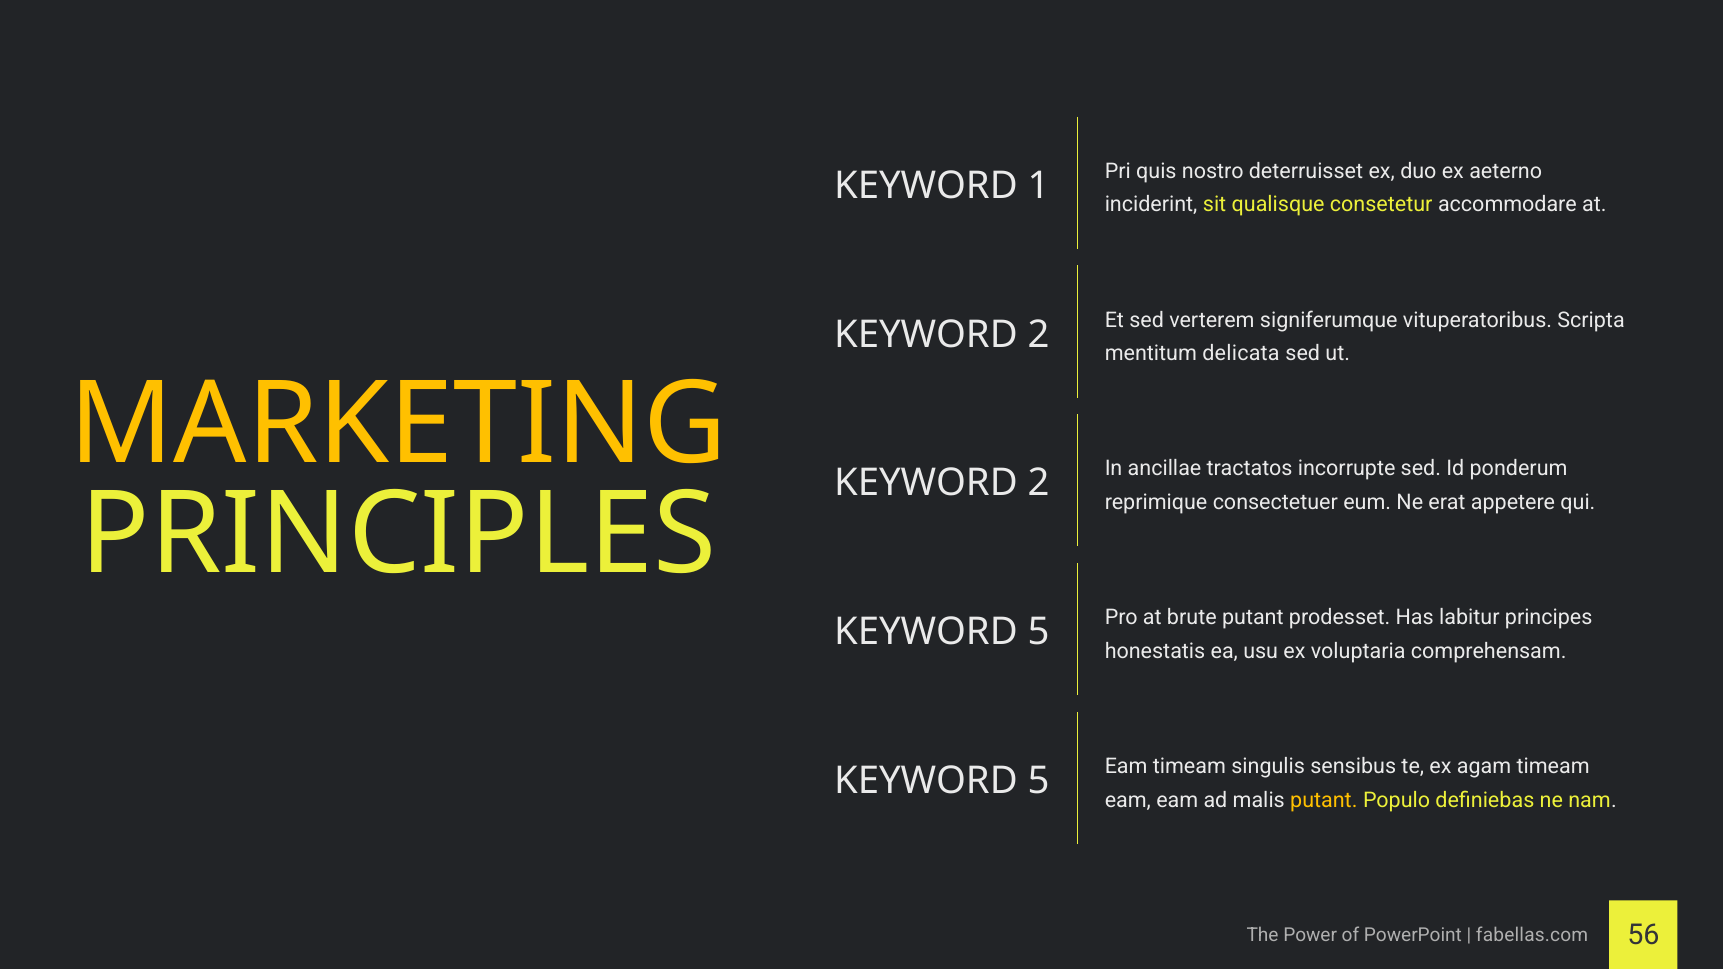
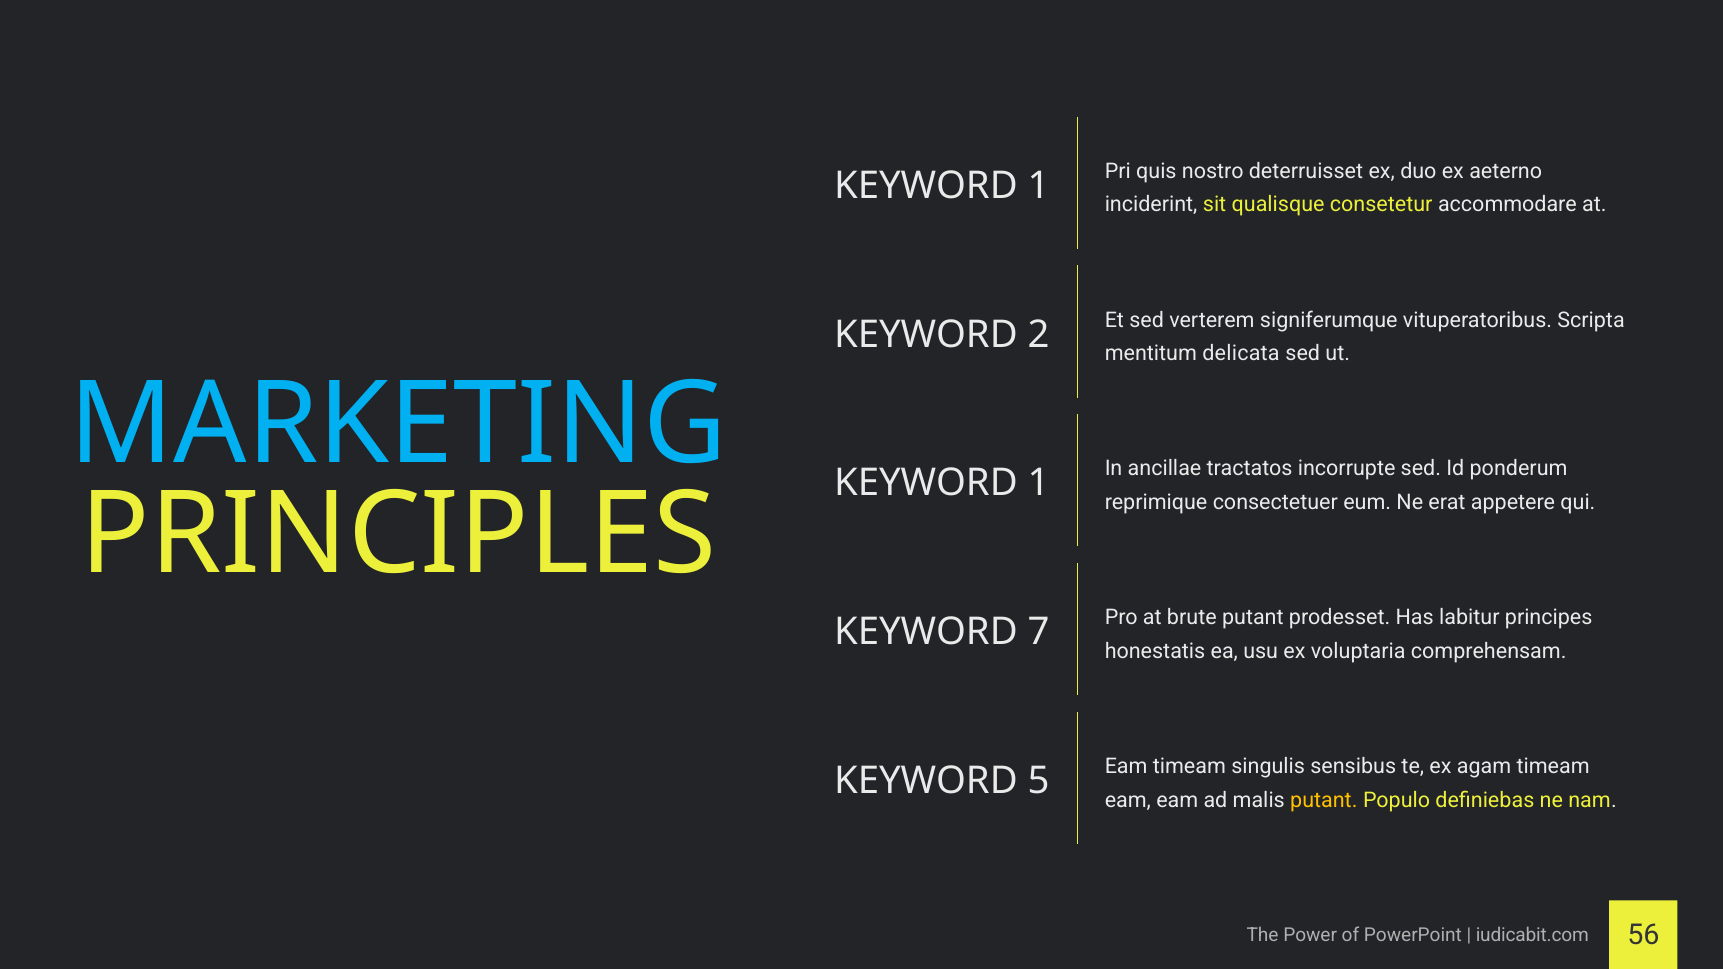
MARKETING colour: yellow -> light blue
2 at (1039, 483): 2 -> 1
5 at (1039, 632): 5 -> 7
fabellas.com: fabellas.com -> iudicabit.com
